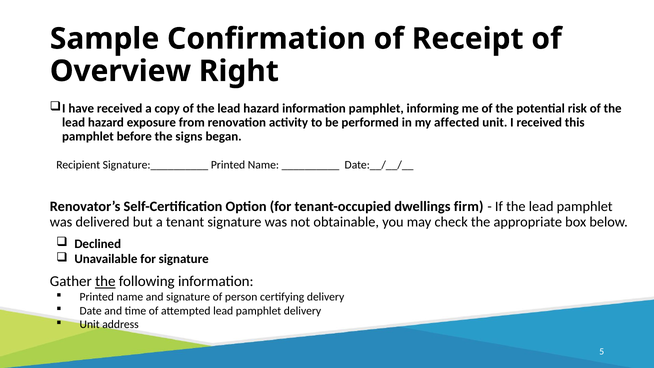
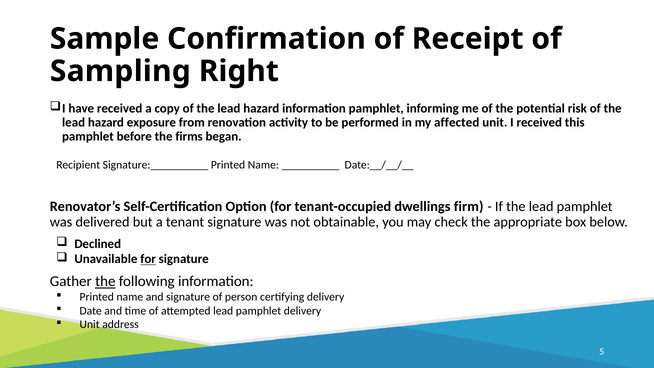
Overview: Overview -> Sampling
signs: signs -> firms
for at (148, 259) underline: none -> present
